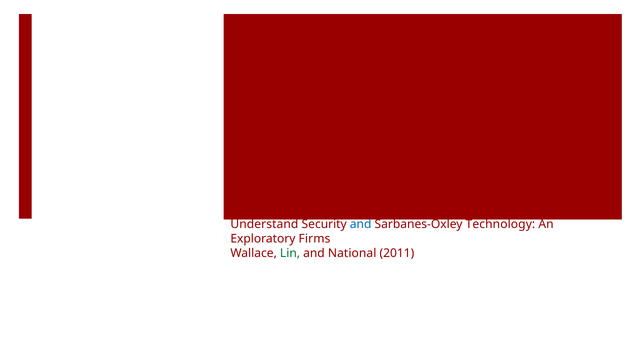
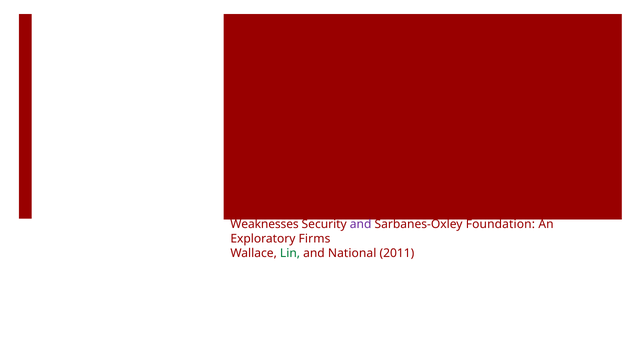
Understand: Understand -> Weaknesses
and at (361, 224) colour: blue -> purple
Technology: Technology -> Foundation
